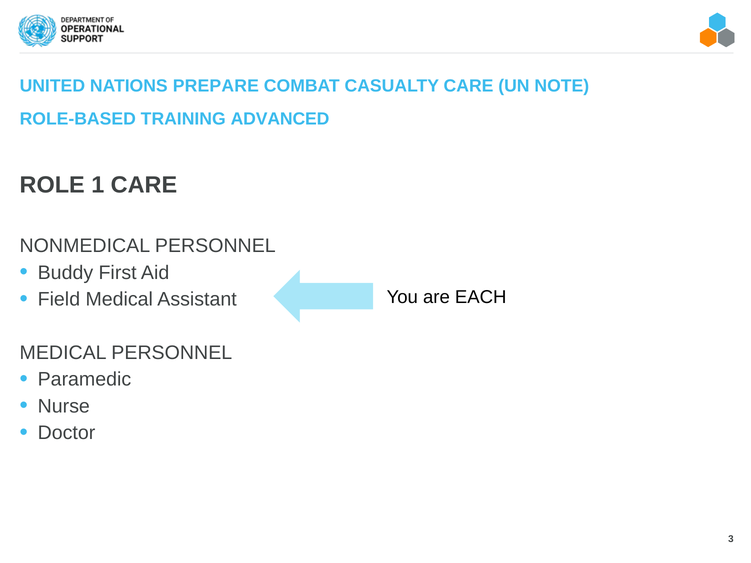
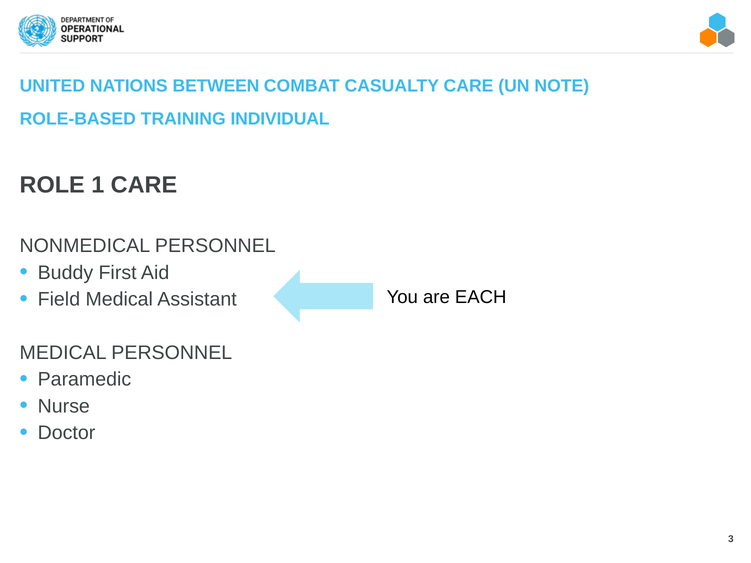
PREPARE: PREPARE -> BETWEEN
ADVANCED: ADVANCED -> INDIVIDUAL
